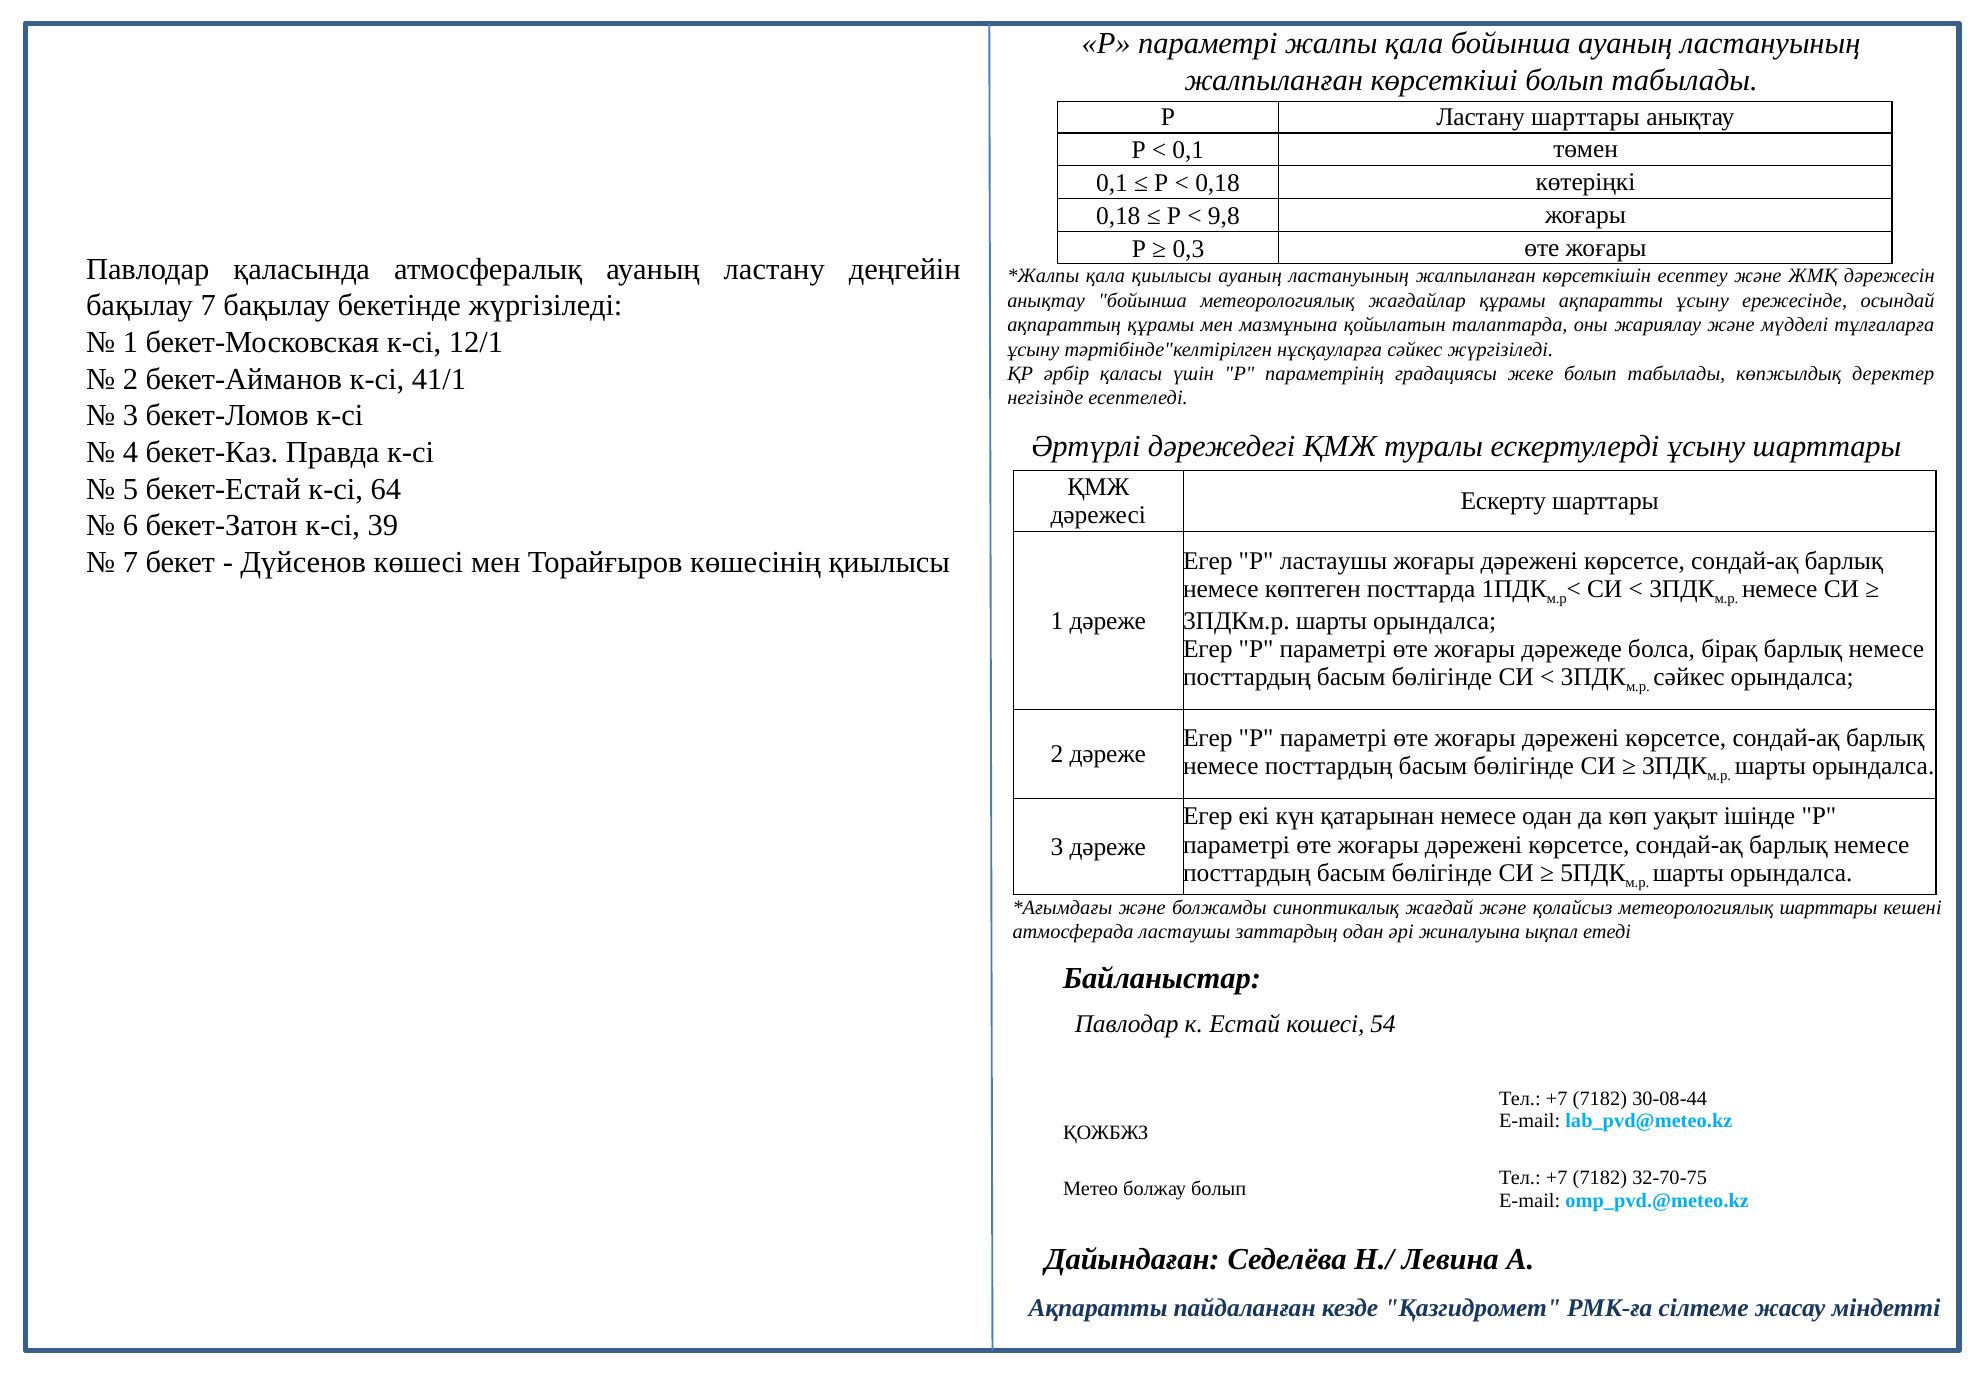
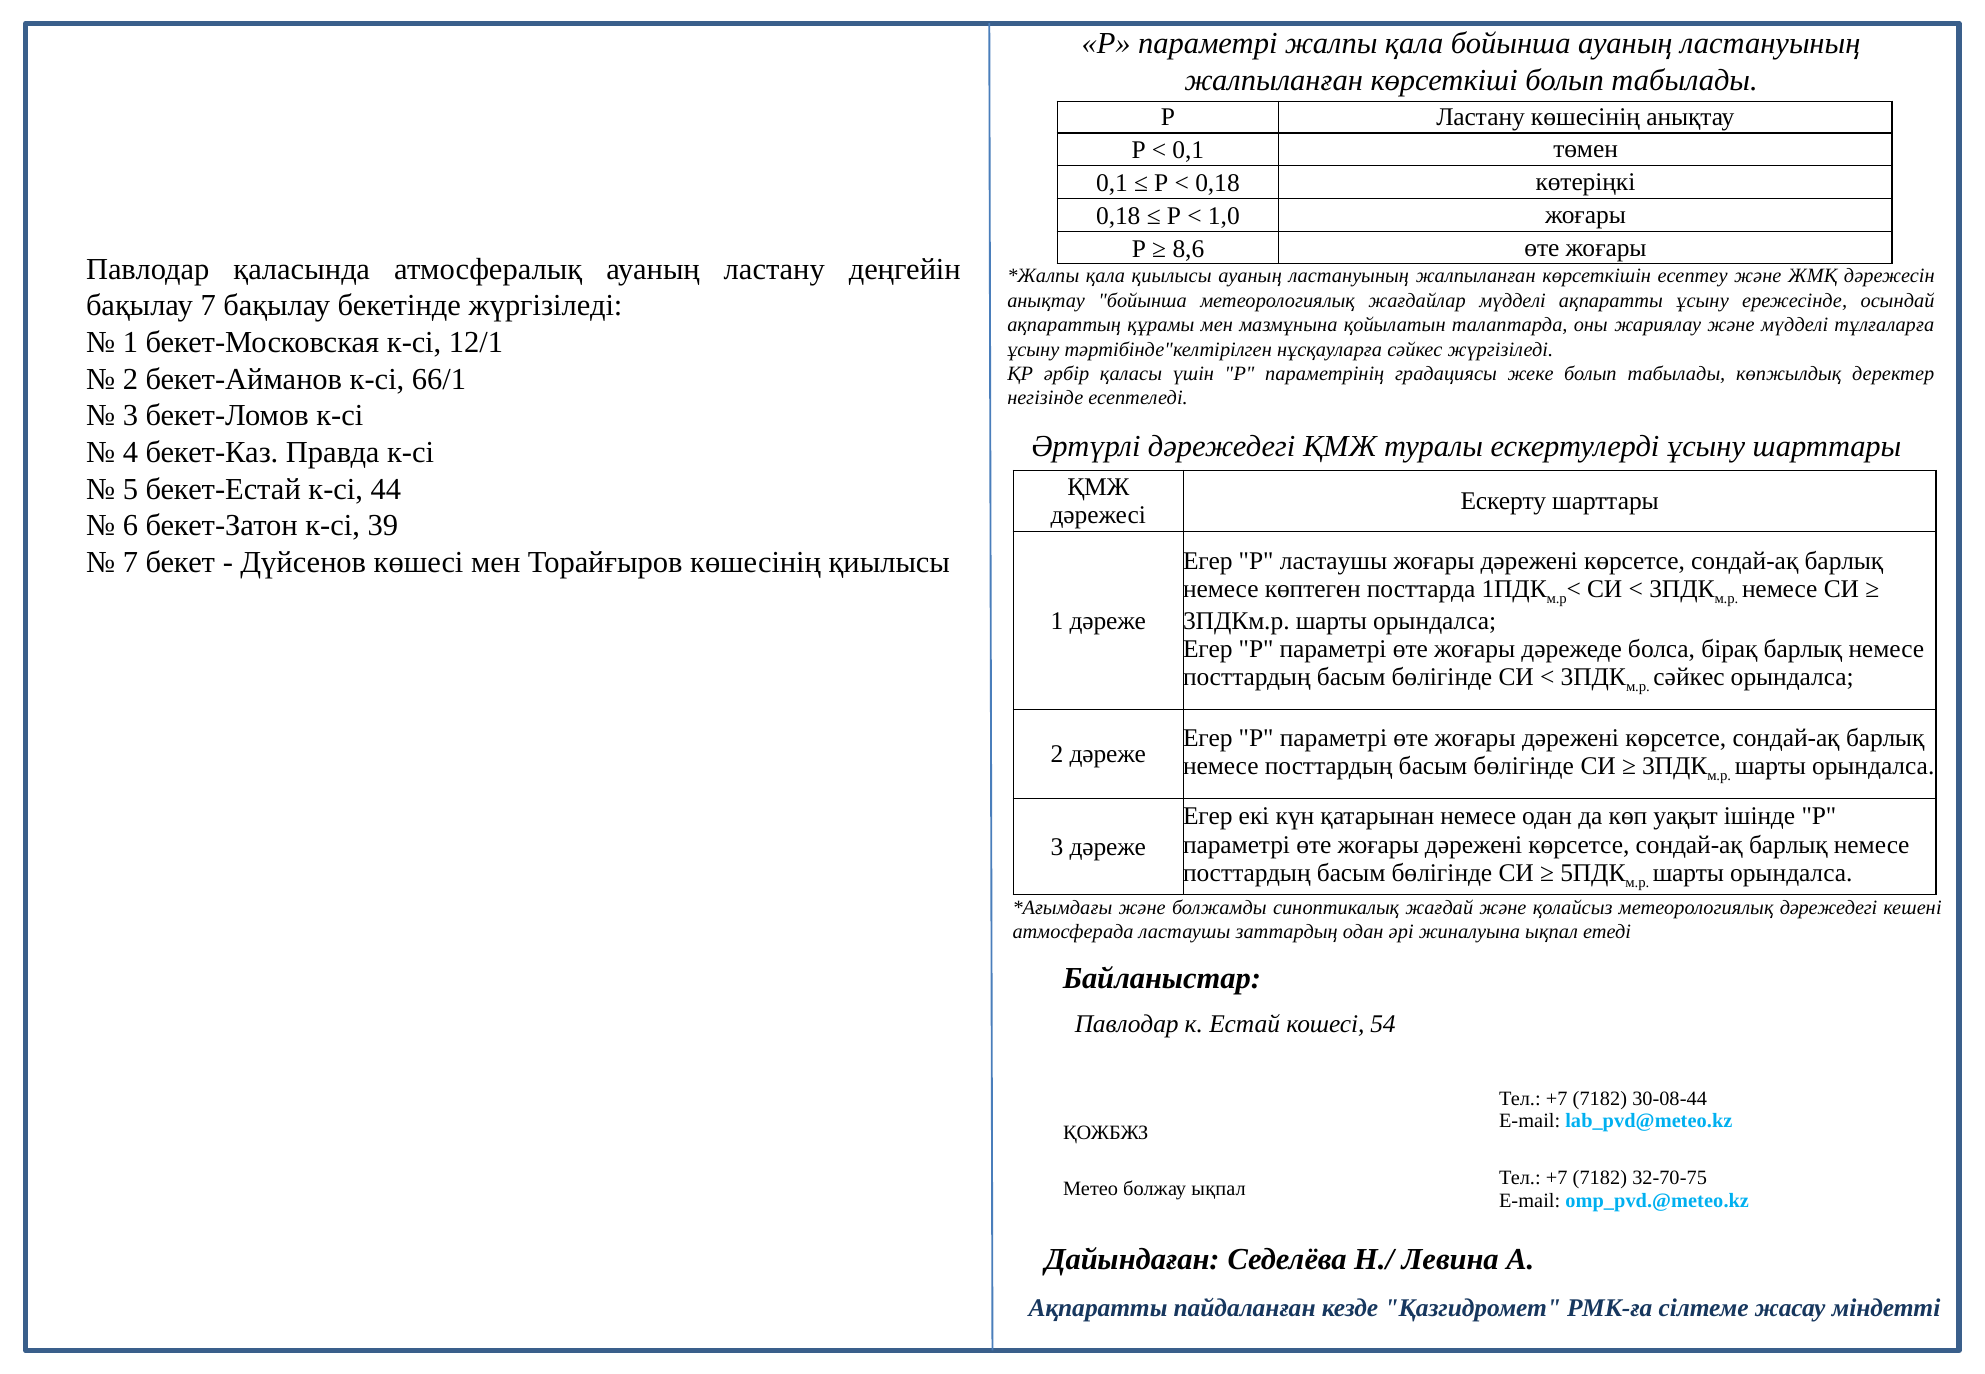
Ластану шарттары: шарттары -> көшесінің
9,8: 9,8 -> 1,0
0,3: 0,3 -> 8,6
жағдайлар құрамы: құрамы -> мүдделі
41/1: 41/1 -> 66/1
64: 64 -> 44
метеорологиялық шарттары: шарттары -> дәрежедегі
болжау болып: болып -> ықпал
